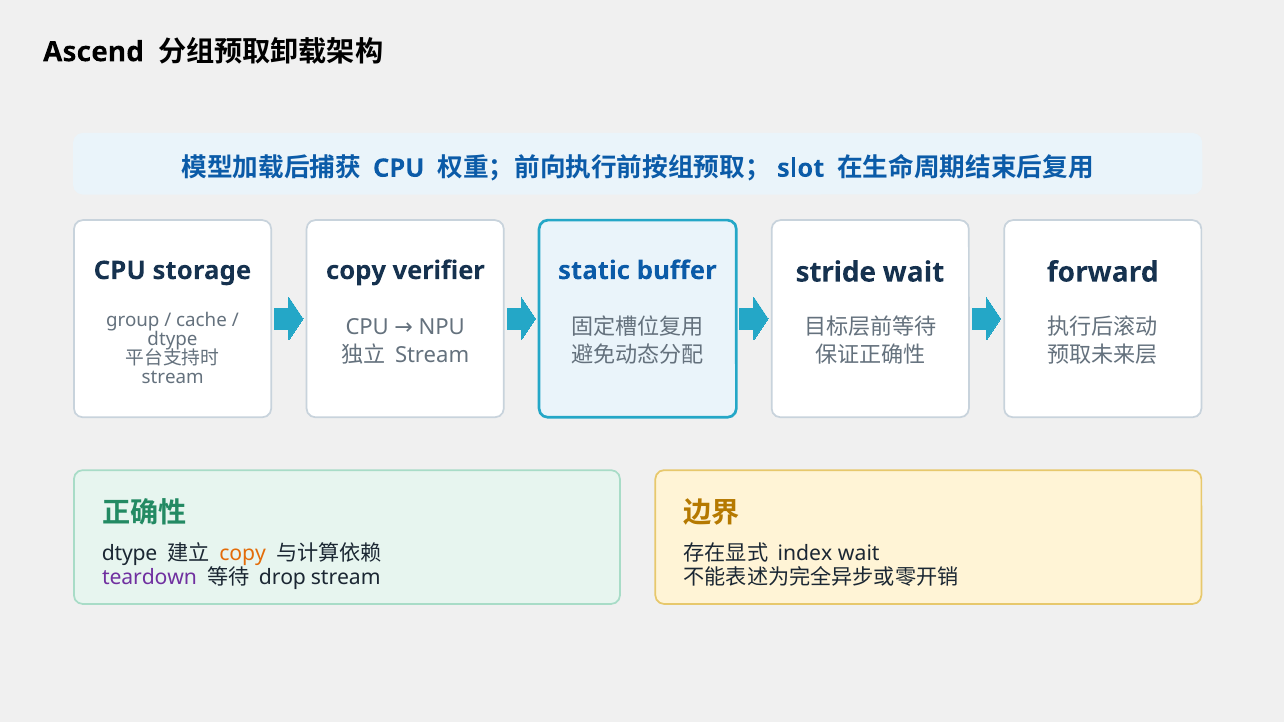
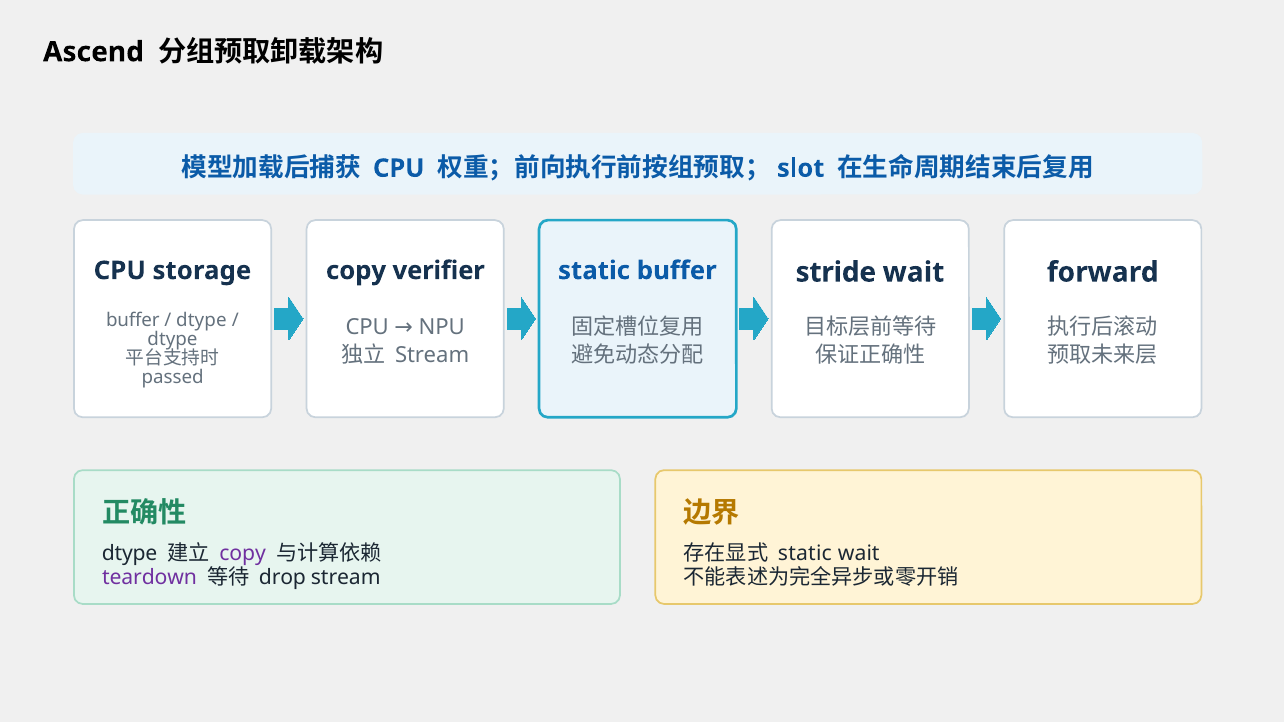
group at (133, 321): group -> buffer
cache at (202, 321): cache -> dtype
stream at (173, 377): stream -> passed
index at (805, 554): index -> static
copy at (243, 554) colour: orange -> purple
